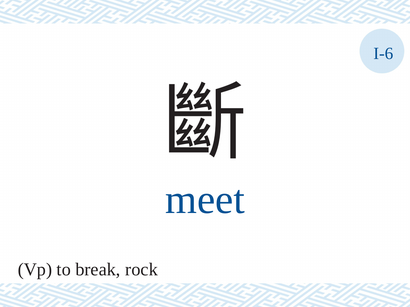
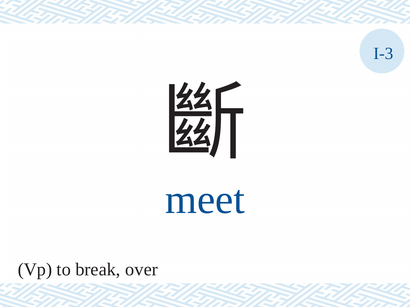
I-6: I-6 -> I-3
rock: rock -> over
